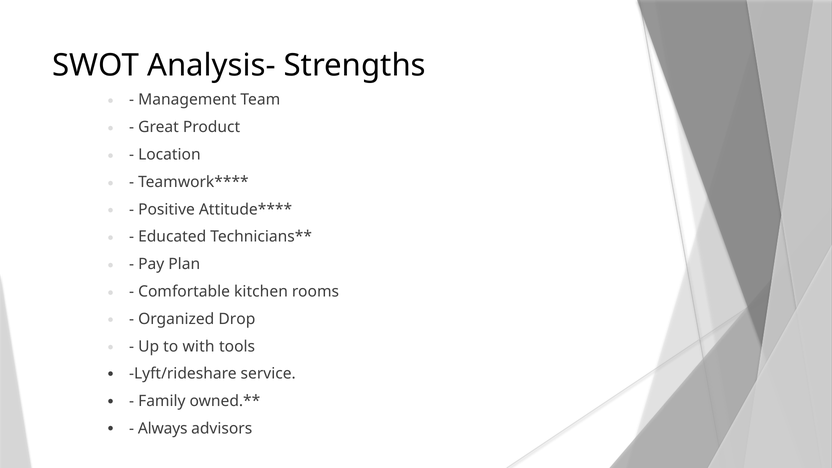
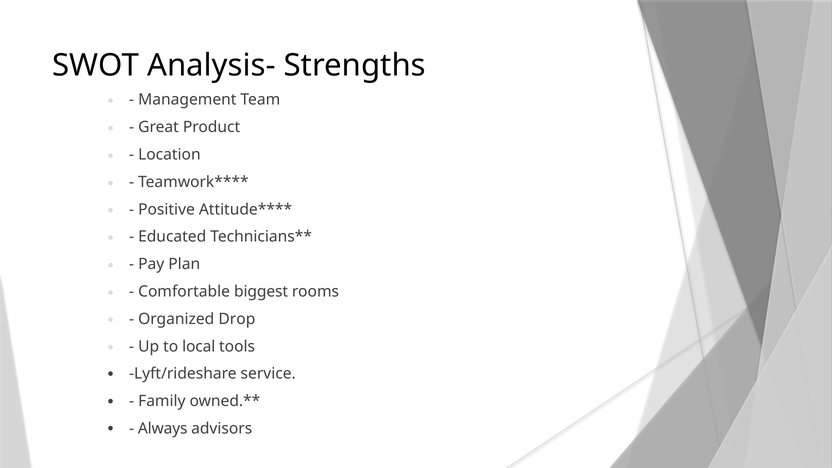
kitchen: kitchen -> biggest
with: with -> local
